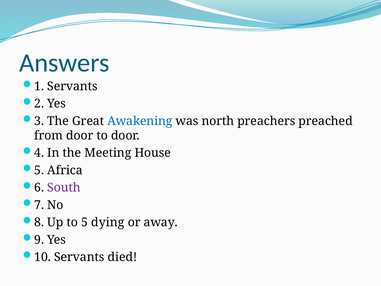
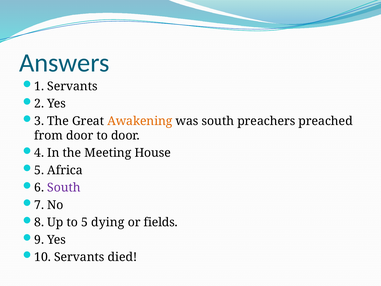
Awakening colour: blue -> orange
was north: north -> south
away: away -> fields
